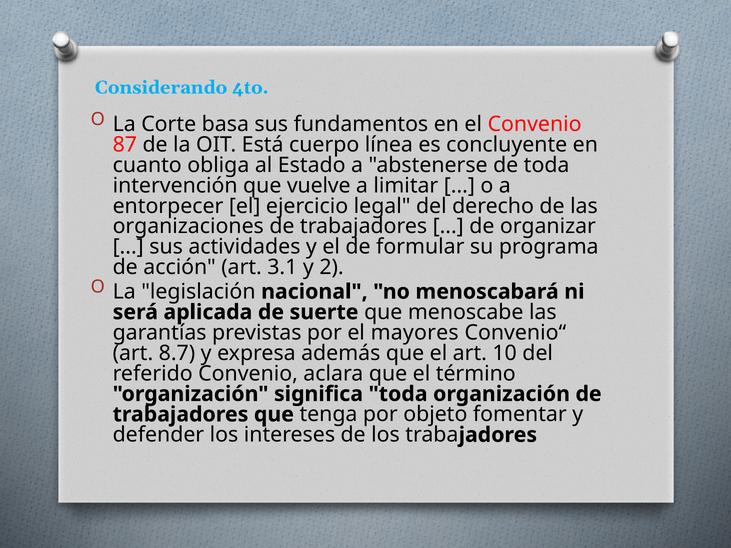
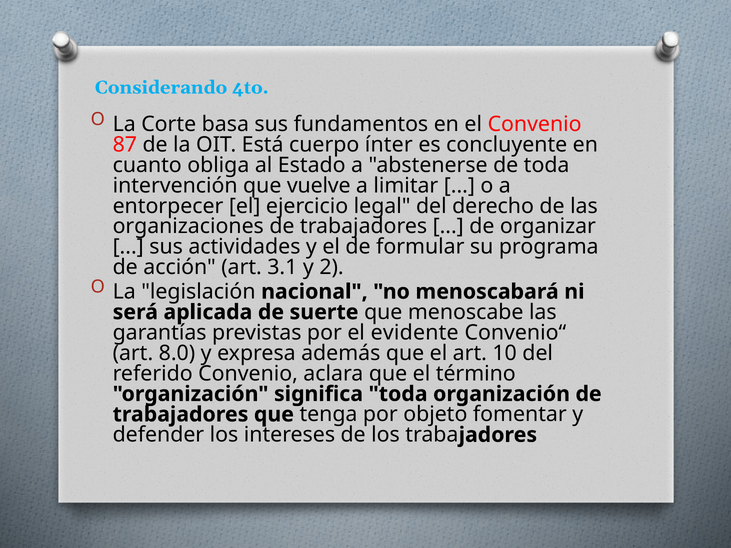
línea: línea -> ínter
mayores: mayores -> evidente
8.7: 8.7 -> 8.0
